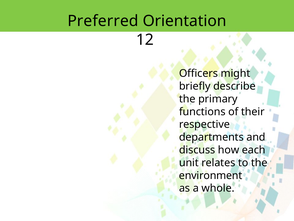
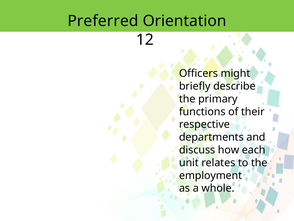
environment: environment -> employment
